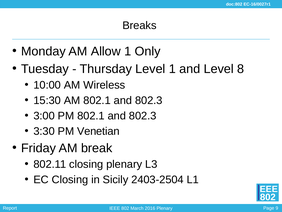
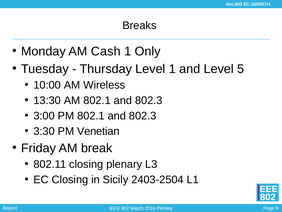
Allow: Allow -> Cash
8: 8 -> 5
15:30: 15:30 -> 13:30
